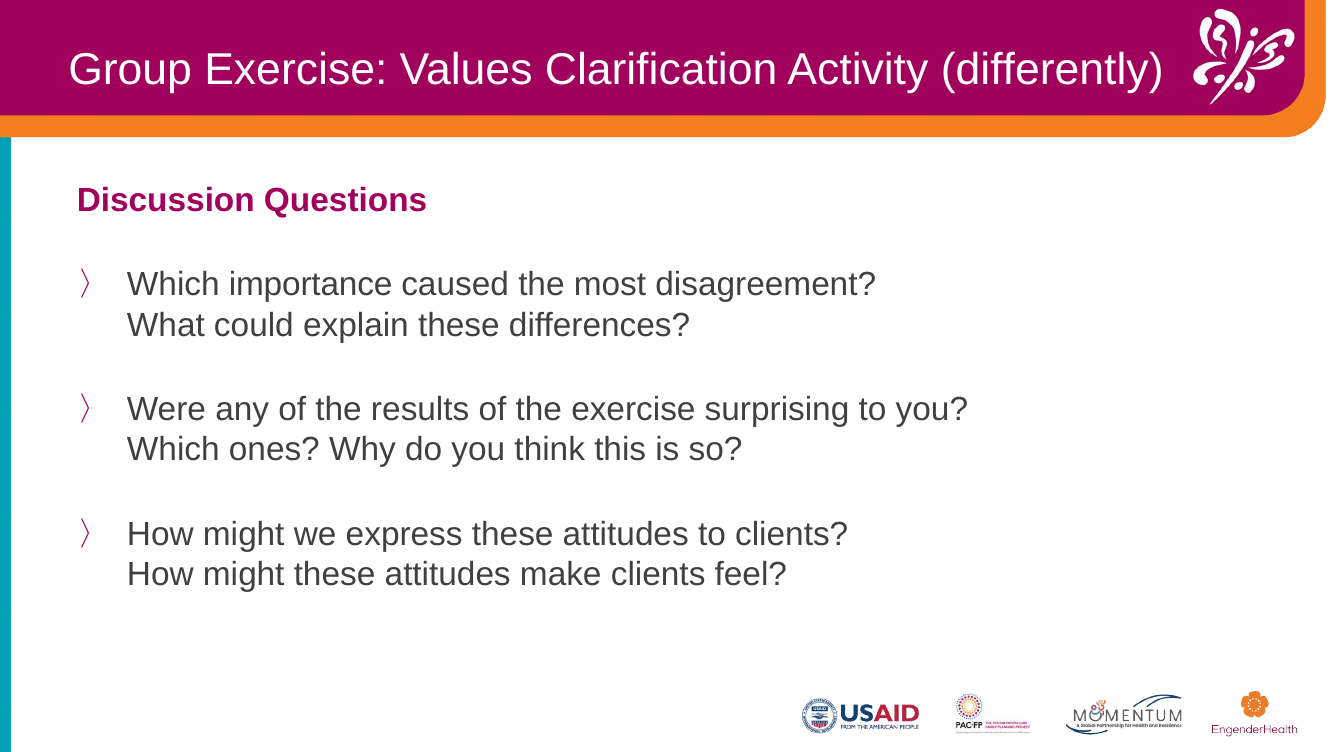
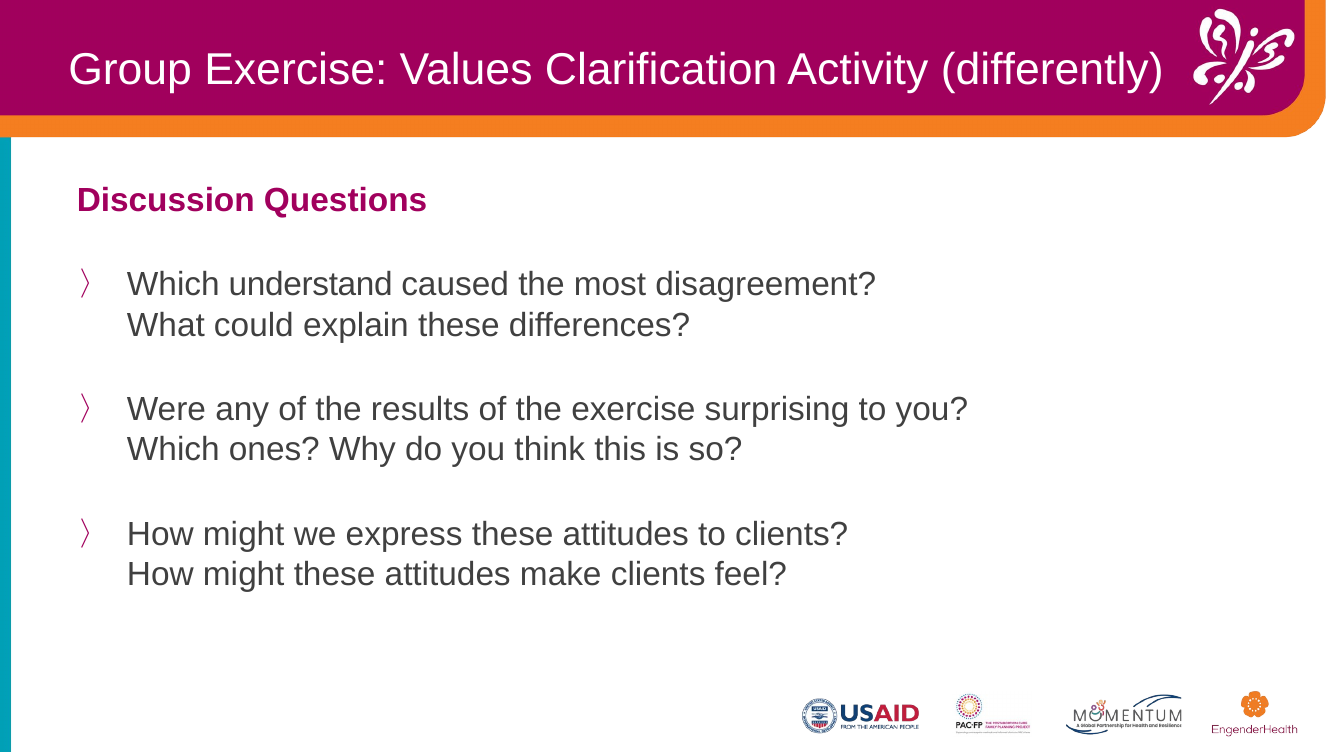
importance: importance -> understand
